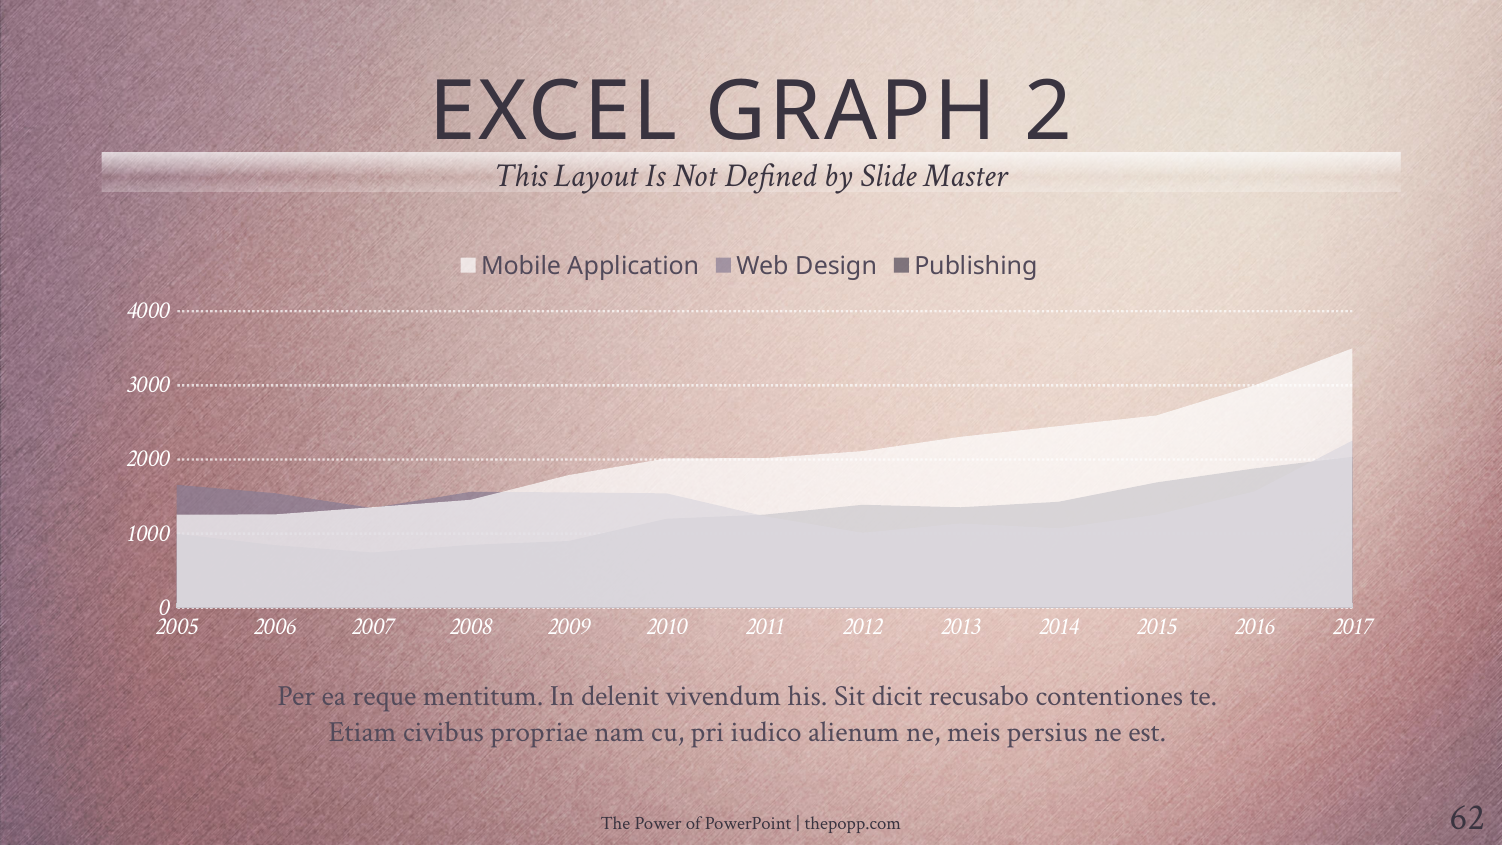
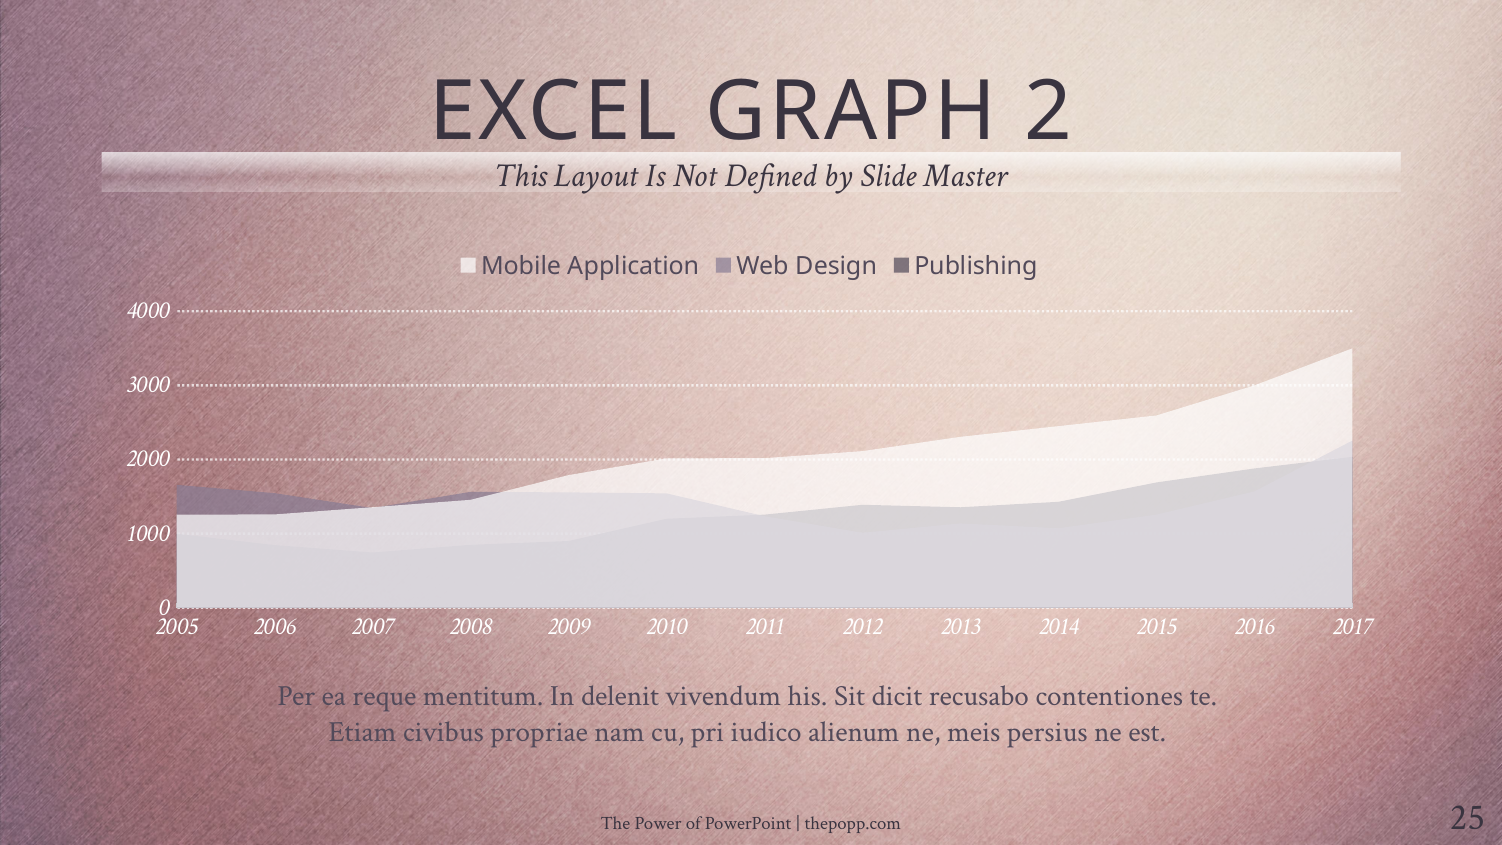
62: 62 -> 25
